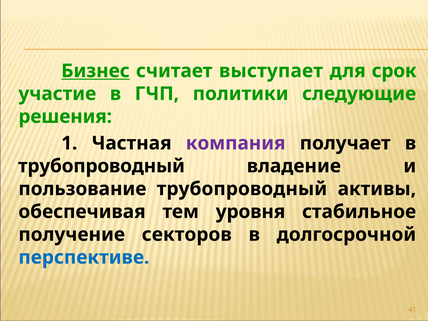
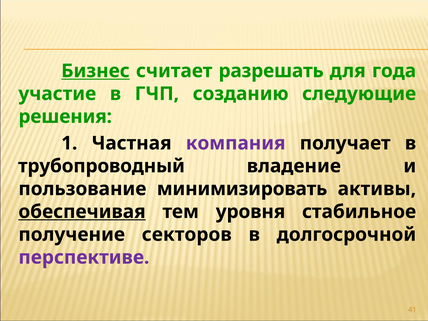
выступает: выступает -> разрешать
срок: срок -> года
политики: политики -> созданию
пользование трубопроводный: трубопроводный -> минимизировать
обеспечивая underline: none -> present
перспективе colour: blue -> purple
